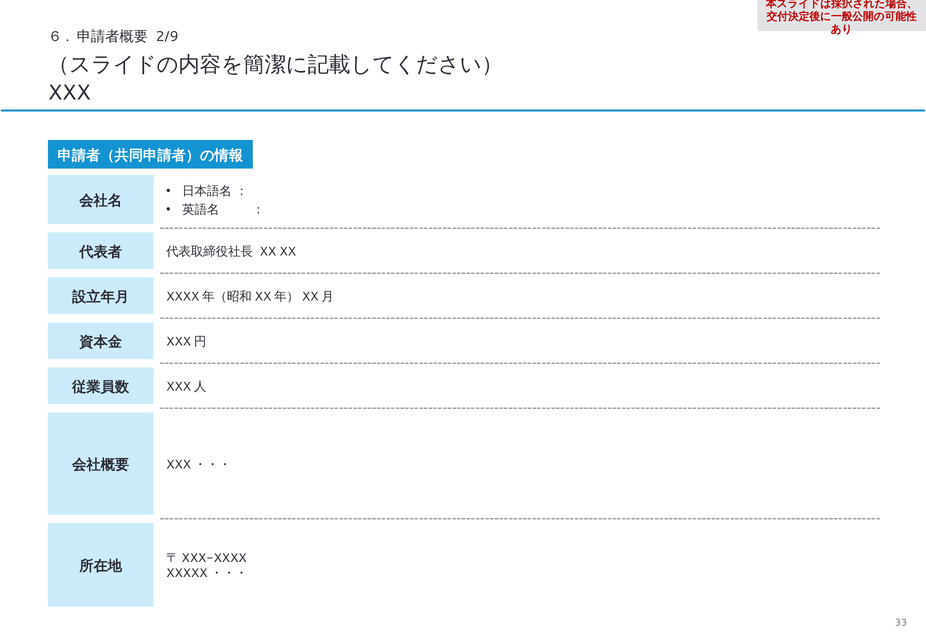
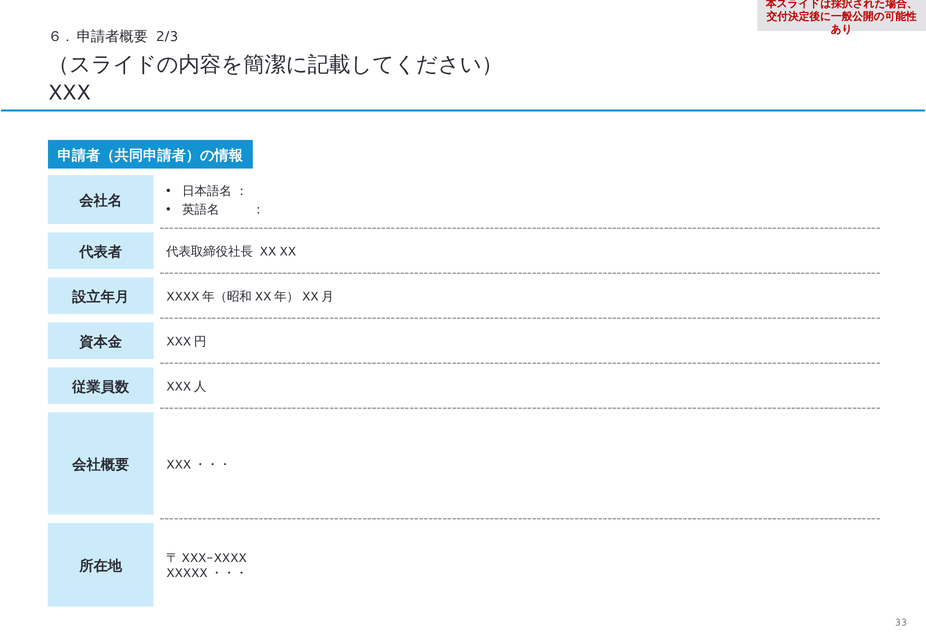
2/9: 2/9 -> 2/3
